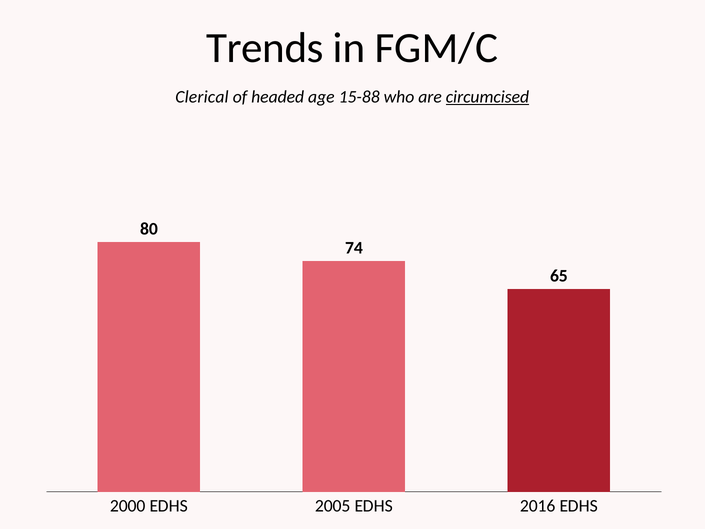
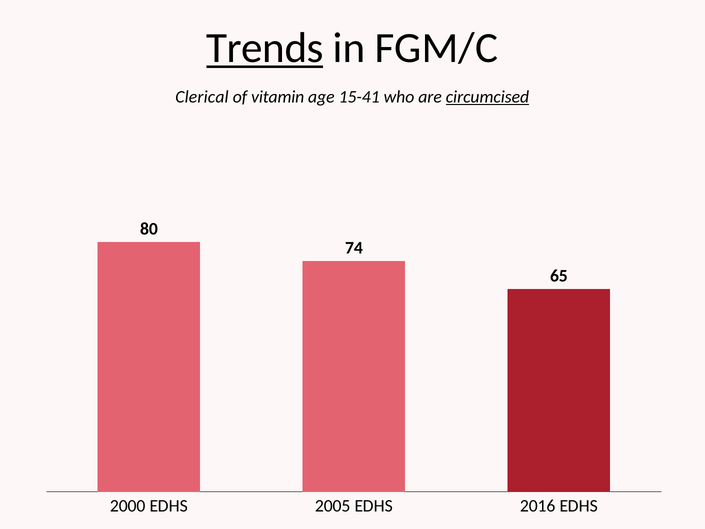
Trends underline: none -> present
headed: headed -> vitamin
15-88: 15-88 -> 15-41
